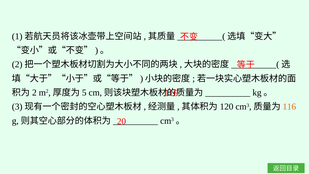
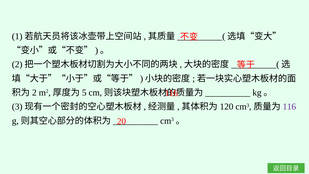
116 at (289, 107) colour: orange -> purple
